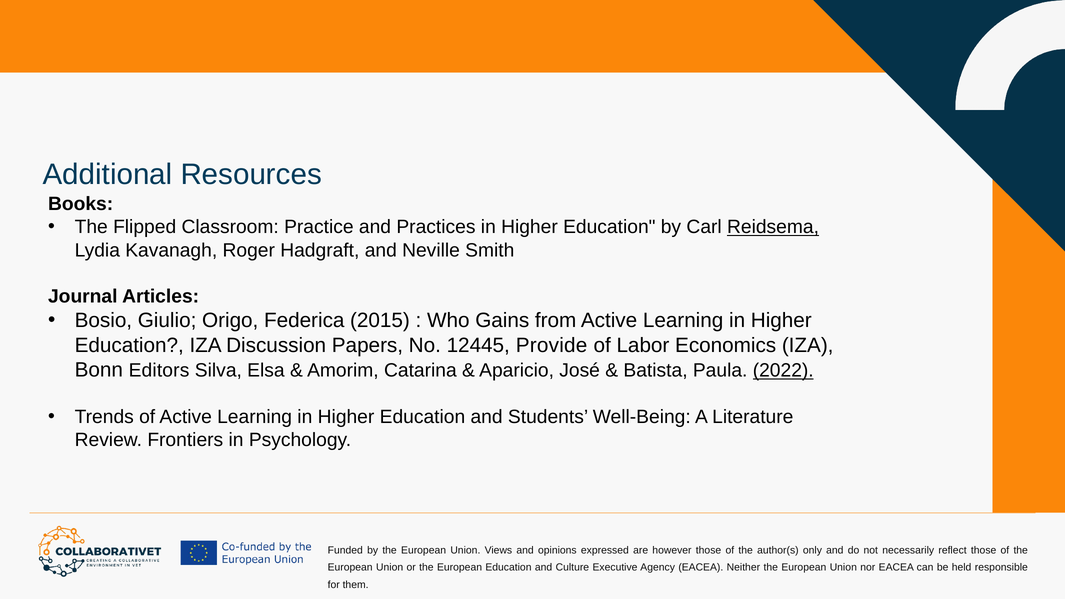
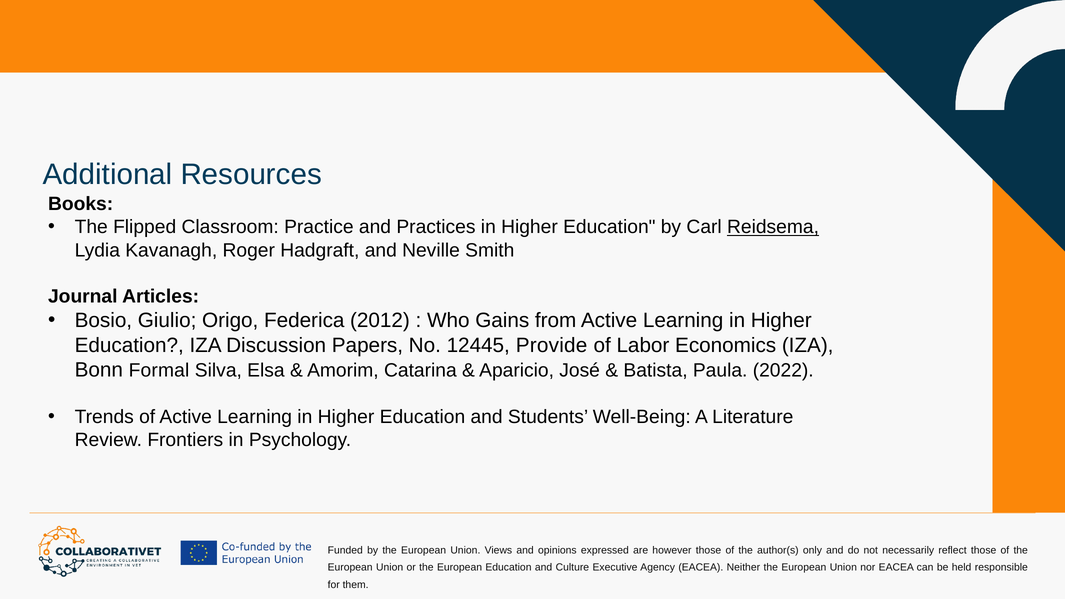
2015: 2015 -> 2012
Editors: Editors -> Formal
2022 underline: present -> none
